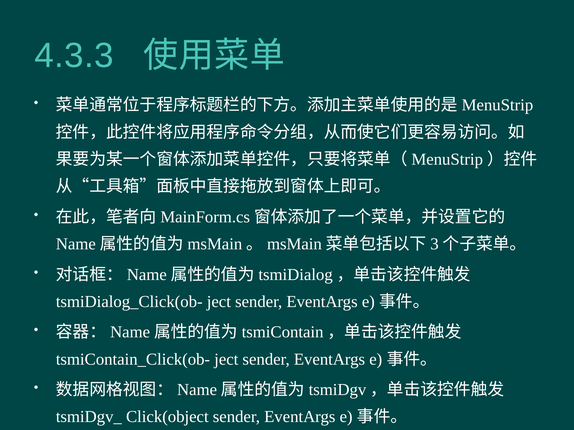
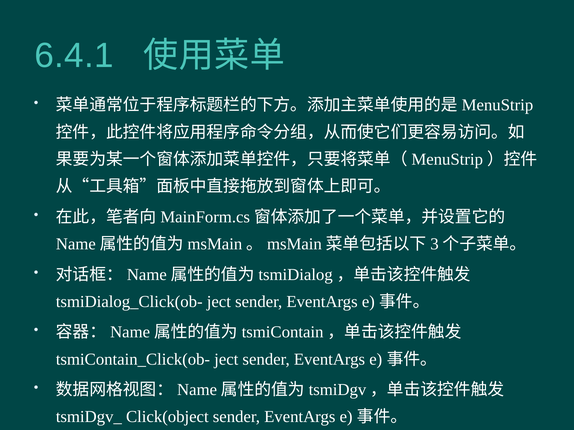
4.3.3: 4.3.3 -> 6.4.1
